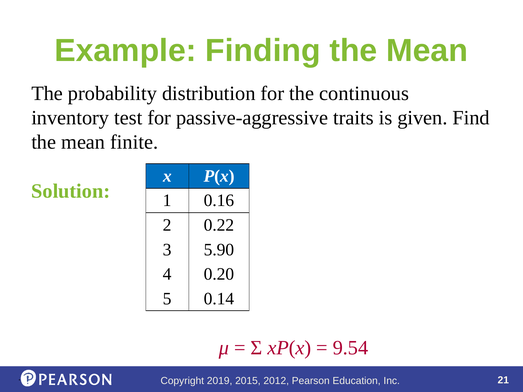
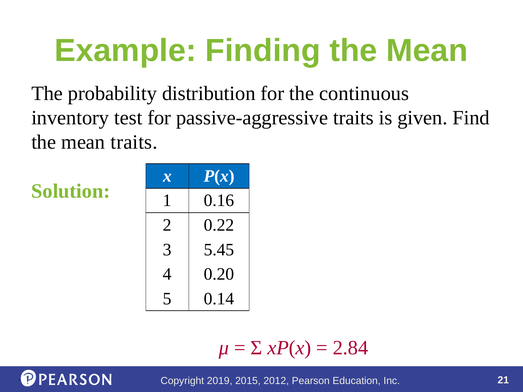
mean finite: finite -> traits
5.90: 5.90 -> 5.45
9.54: 9.54 -> 2.84
